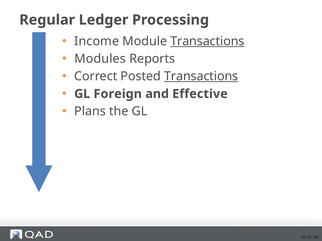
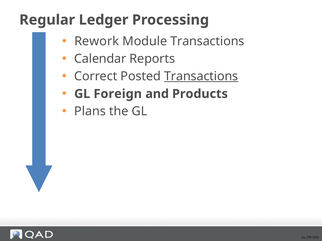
Income: Income -> Rework
Transactions at (207, 41) underline: present -> none
Modules: Modules -> Calendar
Effective: Effective -> Products
